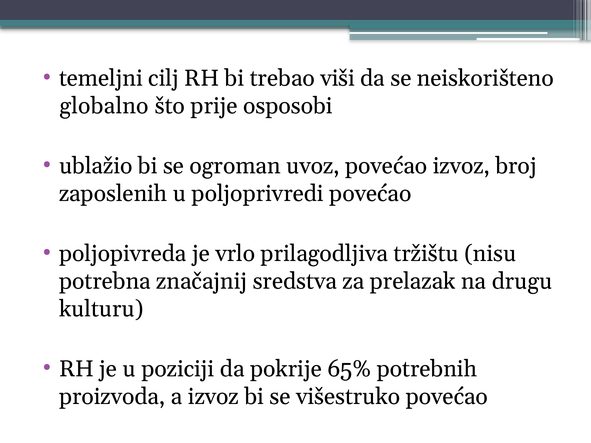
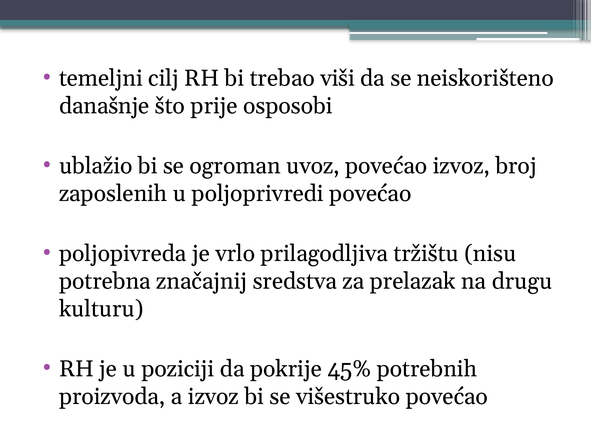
globalno: globalno -> današnje
65%: 65% -> 45%
